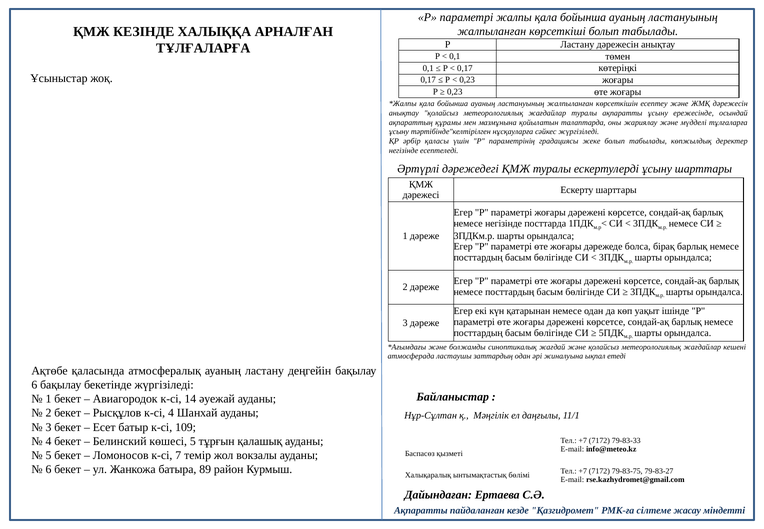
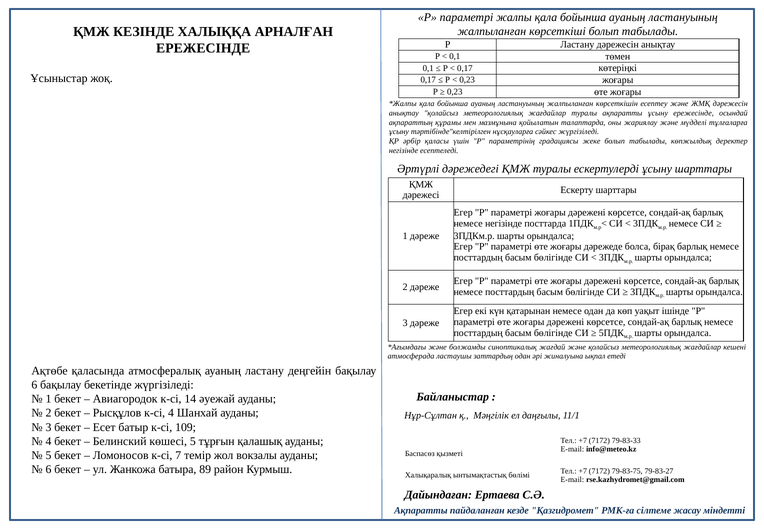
ТҰЛҒАЛАРҒА at (203, 48): ТҰЛҒАЛАРҒА -> ЕРЕЖЕСІНДЕ
